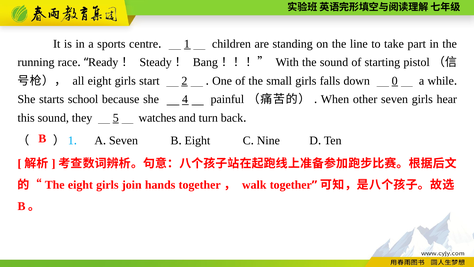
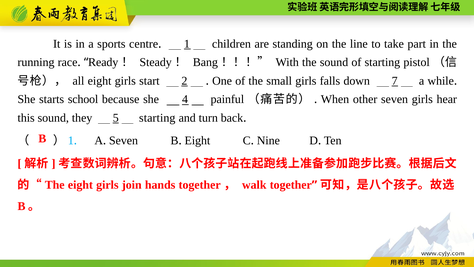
0: 0 -> 7
5 watches: watches -> starting
